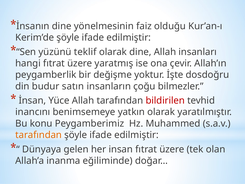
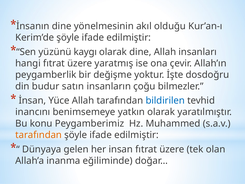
faiz: faiz -> akıl
teklif: teklif -> kaygı
bildirilen colour: red -> blue
